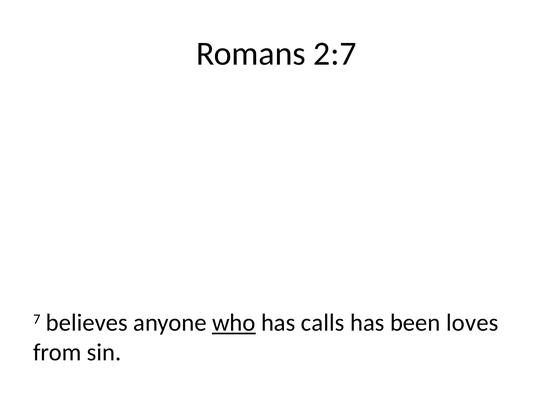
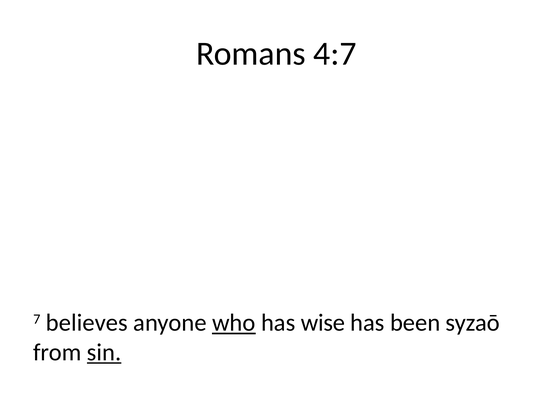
2:7: 2:7 -> 4:7
calls: calls -> wise
loves: loves -> syzaō
sin underline: none -> present
